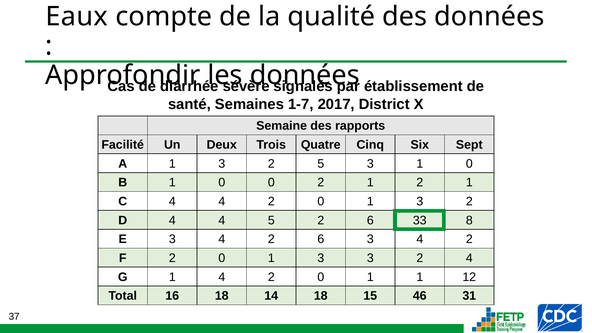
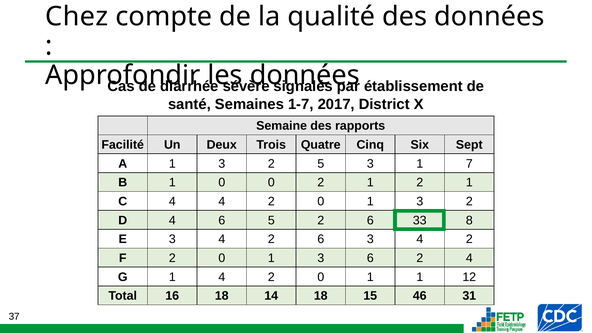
Eaux: Eaux -> Chez
3 1 0: 0 -> 7
D 4 4: 4 -> 6
3 3: 3 -> 6
